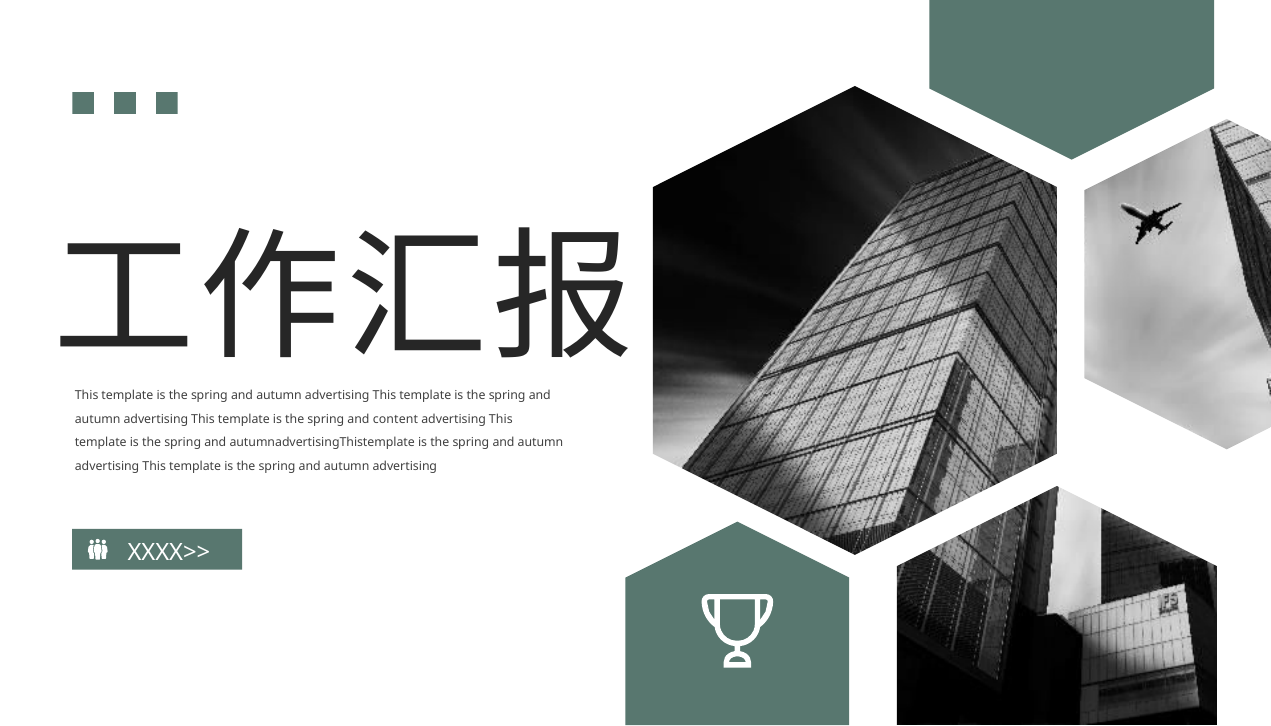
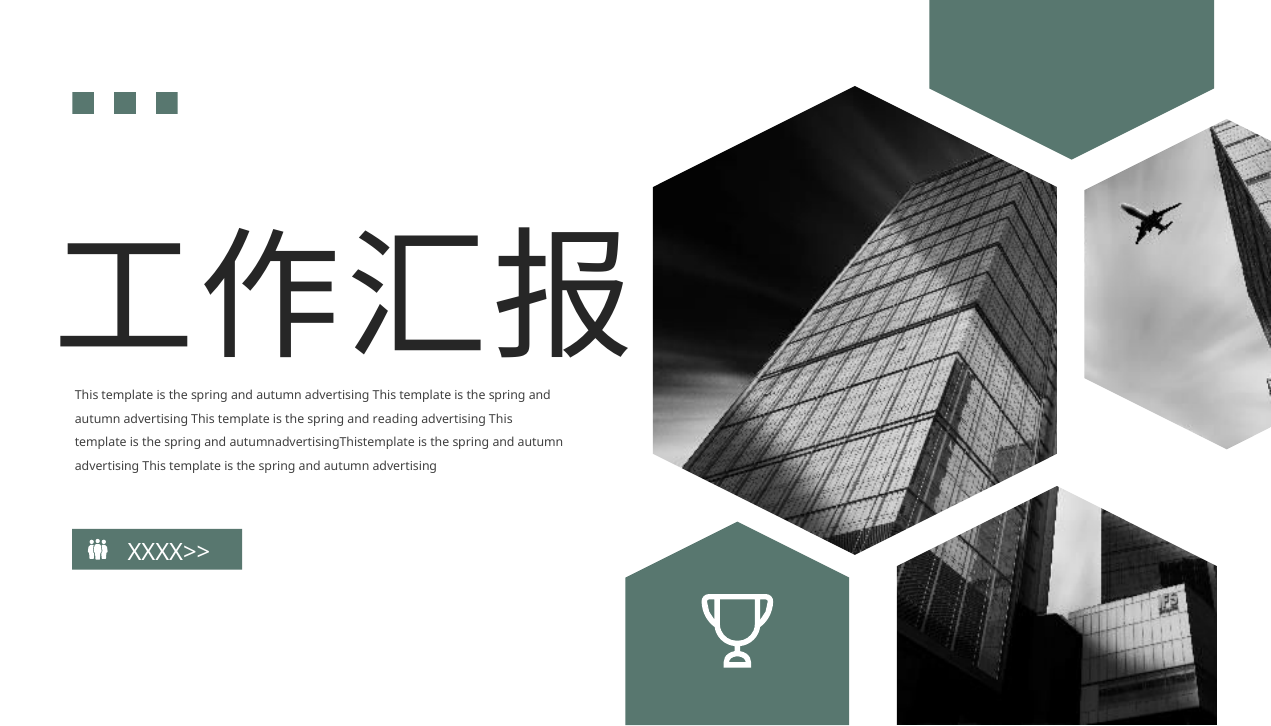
content: content -> reading
